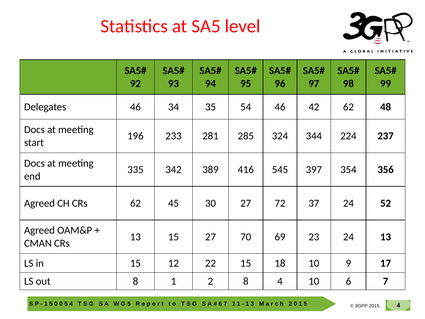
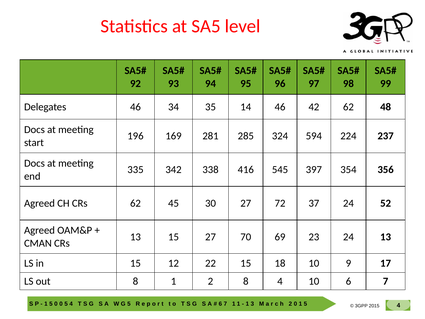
54: 54 -> 14
233: 233 -> 169
344: 344 -> 594
389: 389 -> 338
